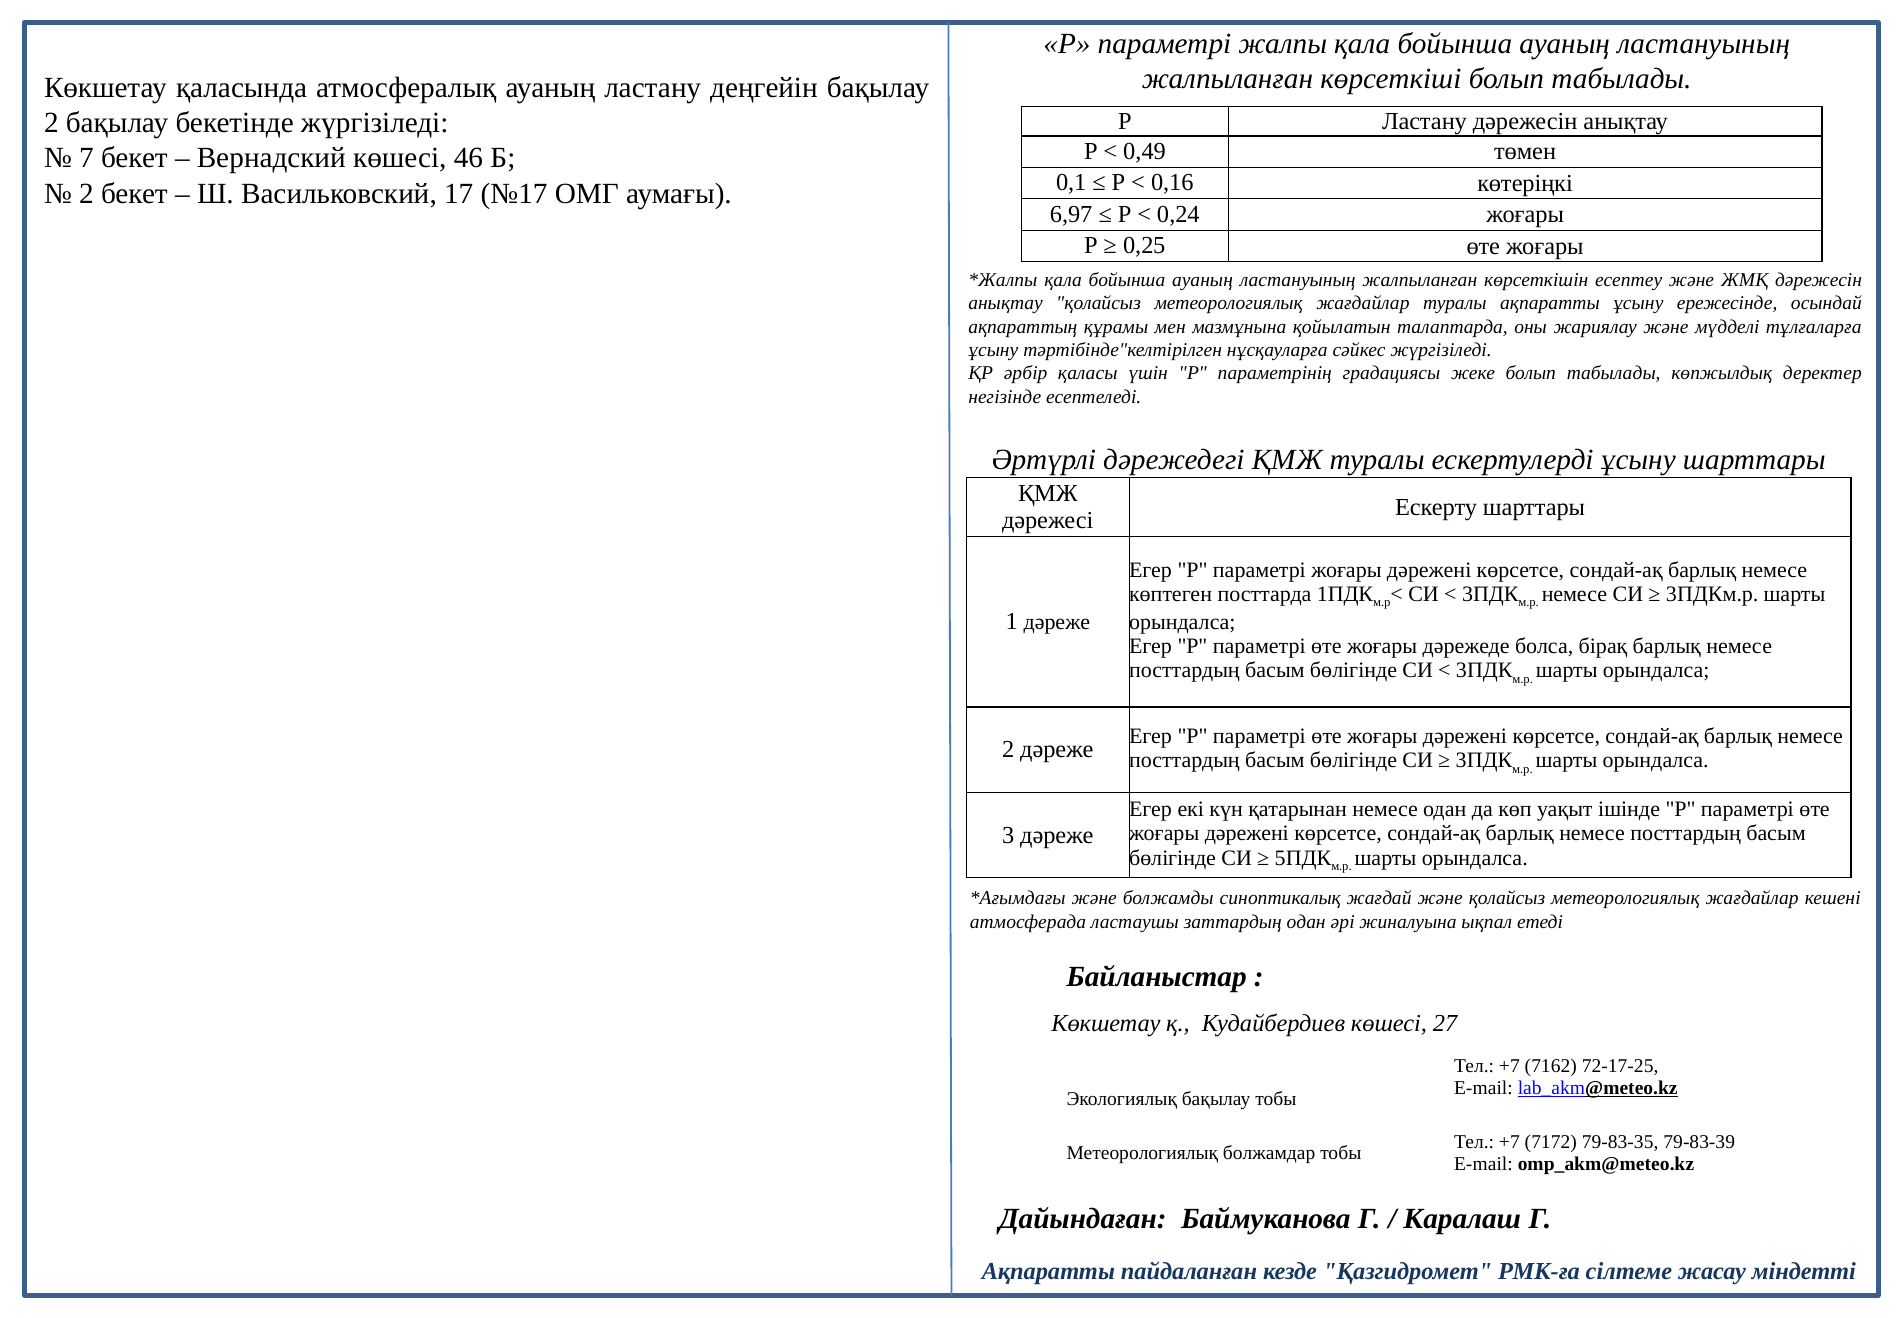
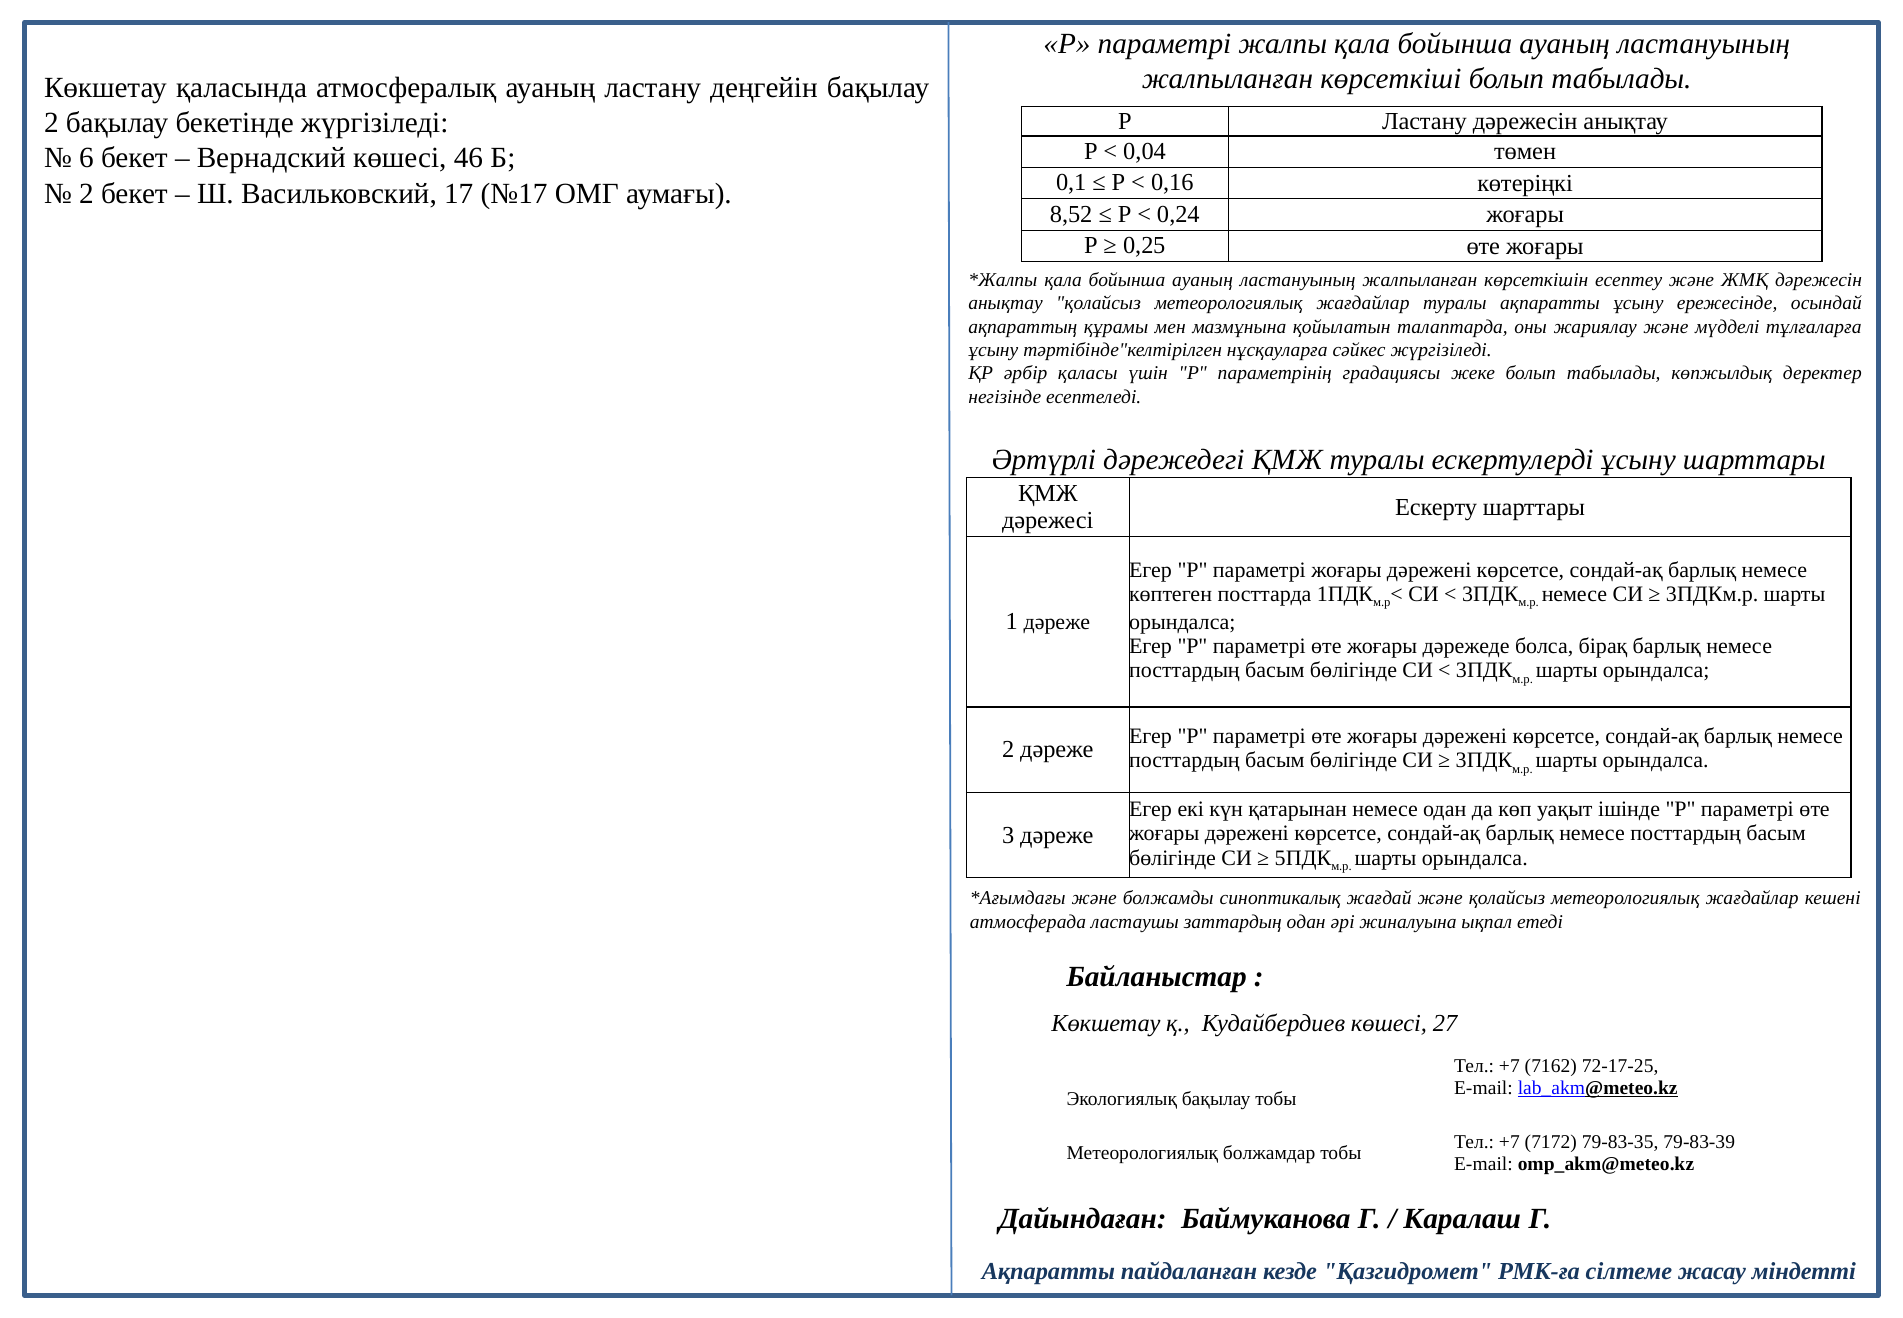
0,49: 0,49 -> 0,04
7: 7 -> 6
6,97: 6,97 -> 8,52
